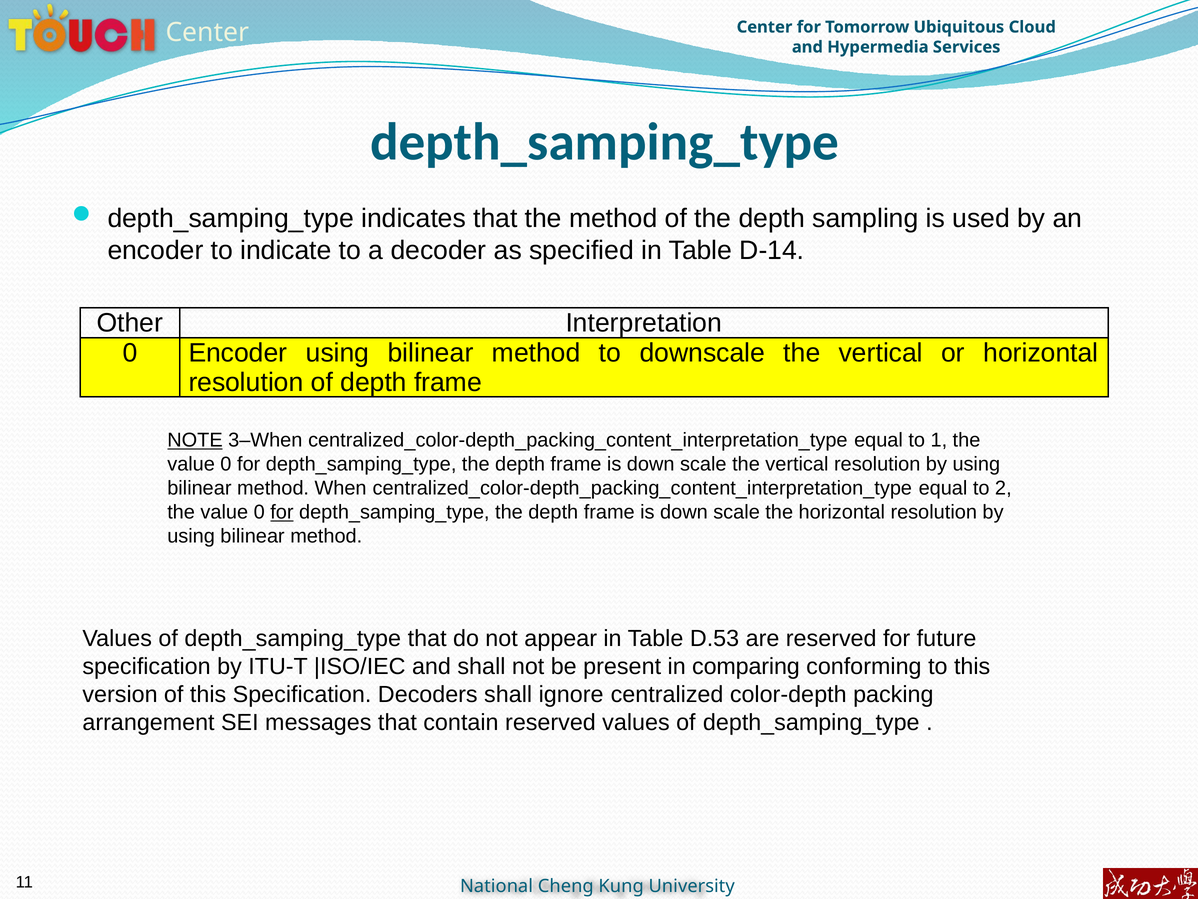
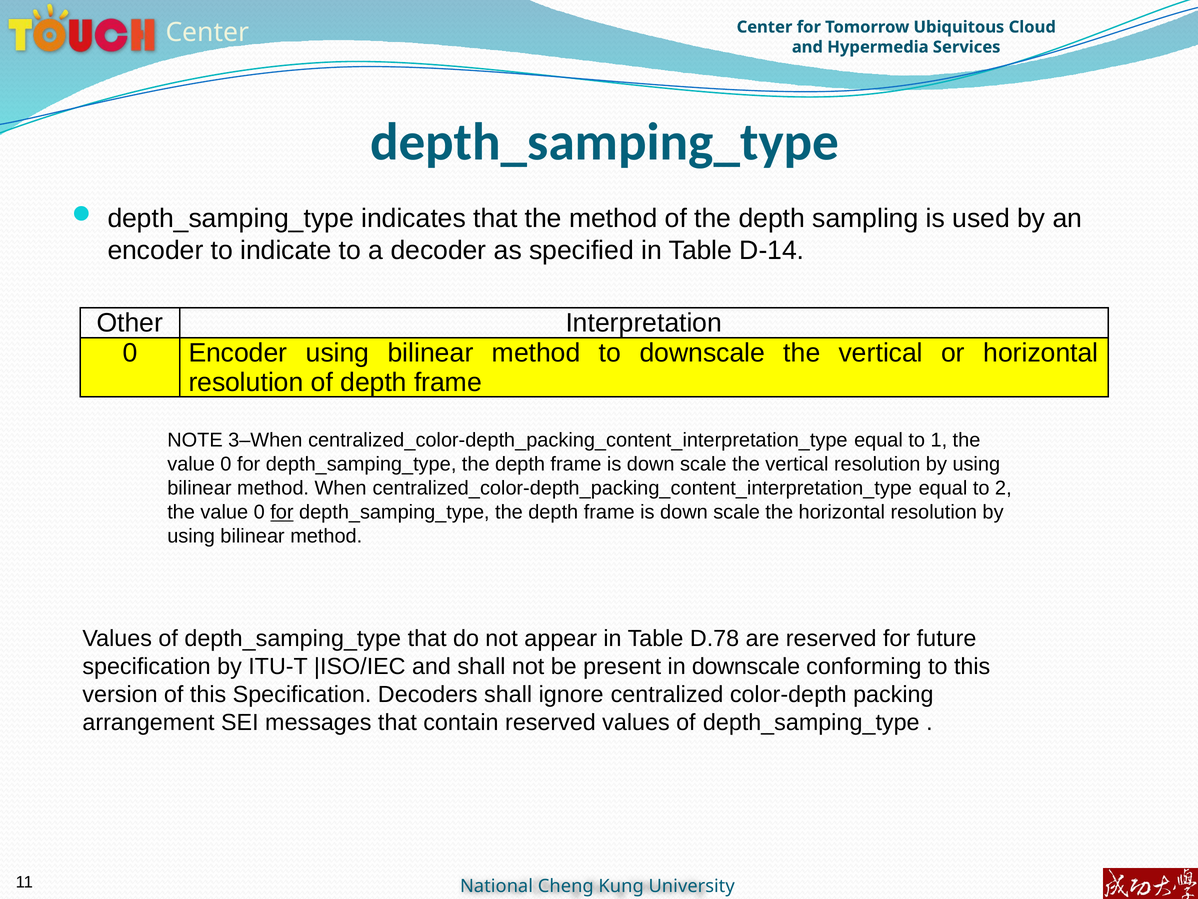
NOTE underline: present -> none
D.53: D.53 -> D.78
in comparing: comparing -> downscale
